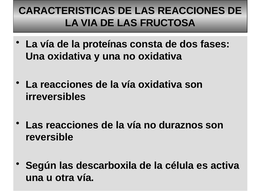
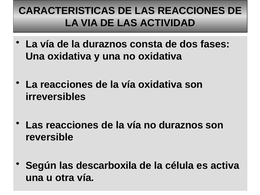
FRUCTOSA: FRUCTOSA -> ACTIVIDAD
la proteínas: proteínas -> duraznos
